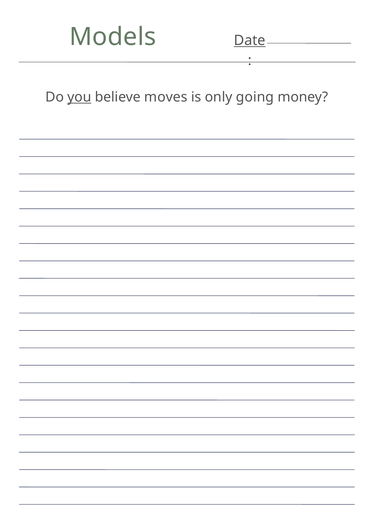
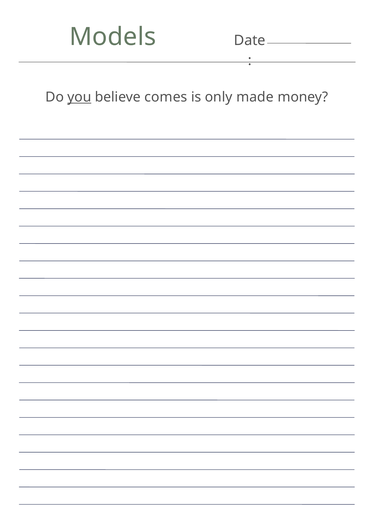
Date underline: present -> none
moves: moves -> comes
going: going -> made
